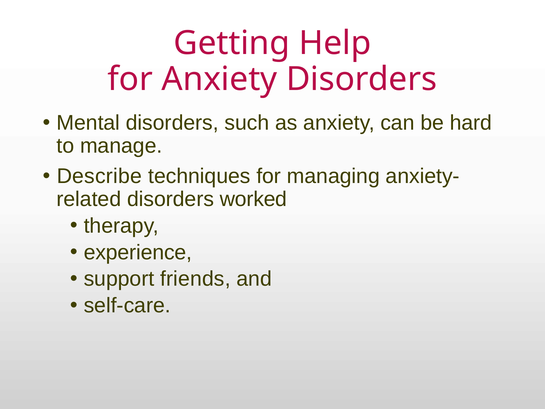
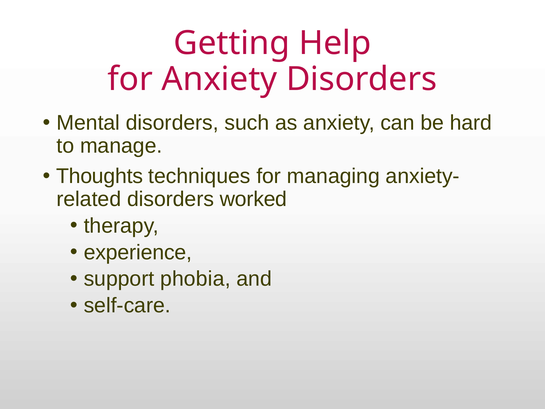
Describe: Describe -> Thoughts
friends: friends -> phobia
